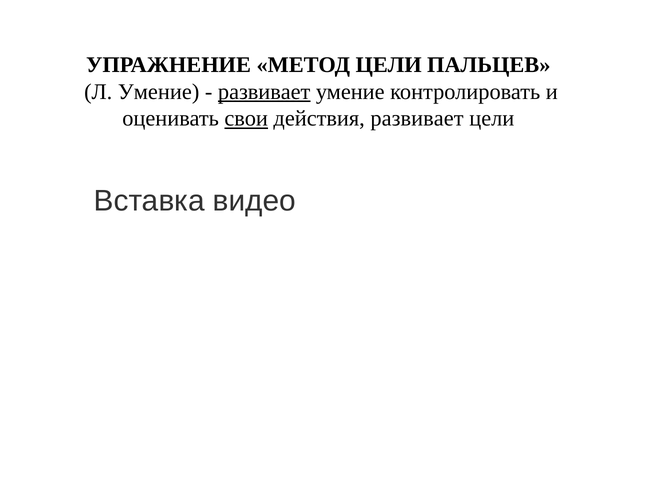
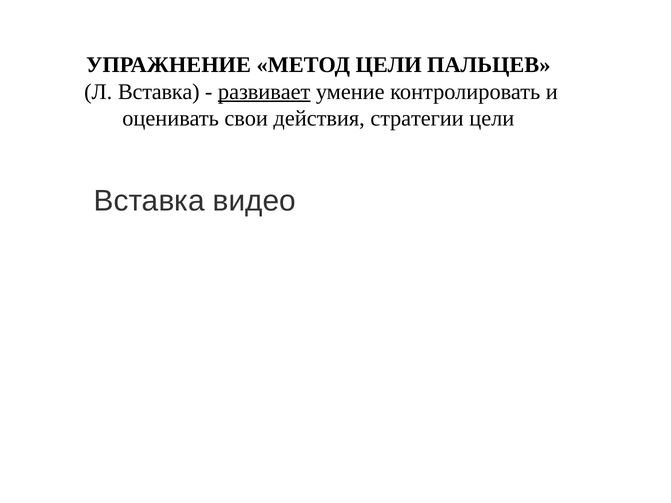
Л Умение: Умение -> Вставка
свои underline: present -> none
действия развивает: развивает -> стратегии
